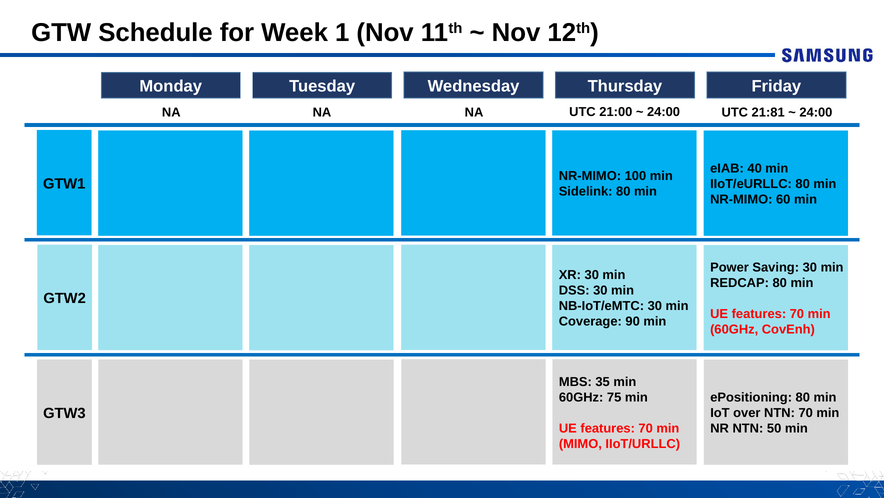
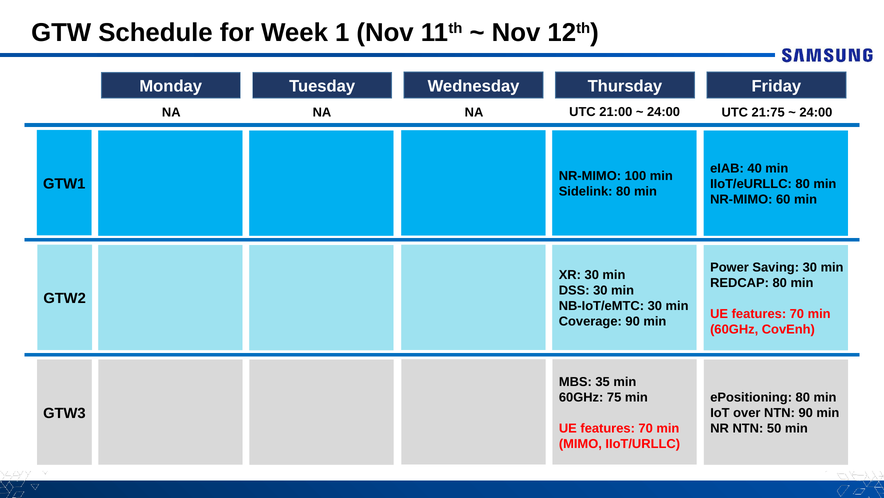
21:81: 21:81 -> 21:75
NTN 70: 70 -> 90
